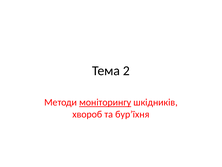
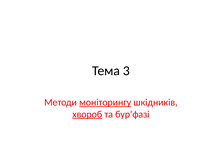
2: 2 -> 3
хвороб underline: none -> present
бур’їхня: бур’їхня -> бур’фазі
